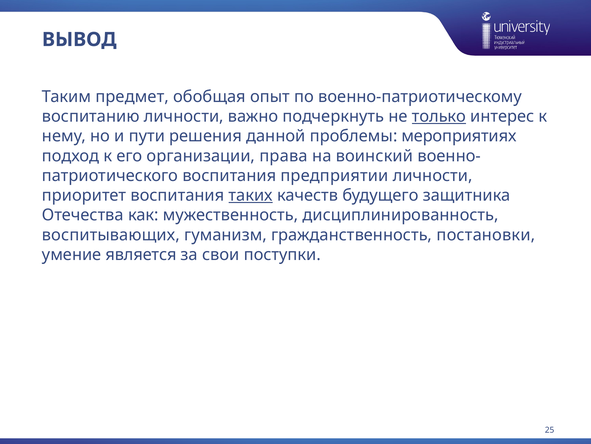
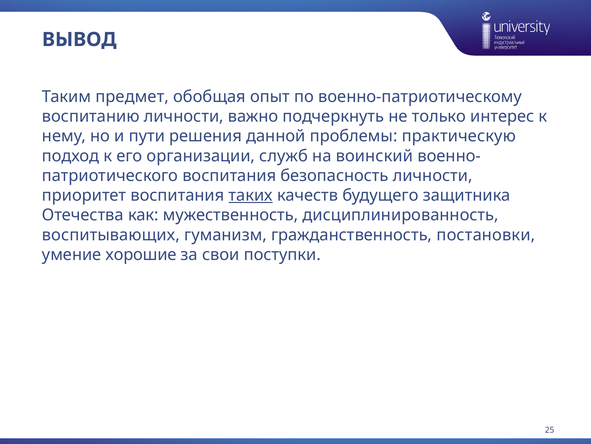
только underline: present -> none
мероприятиях: мероприятиях -> практическую
права: права -> служб
предприятии: предприятии -> безопасность
является: является -> хорошие
